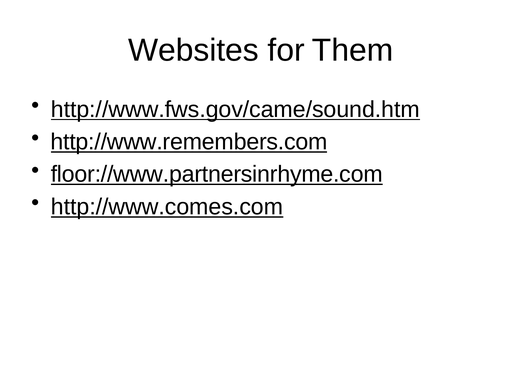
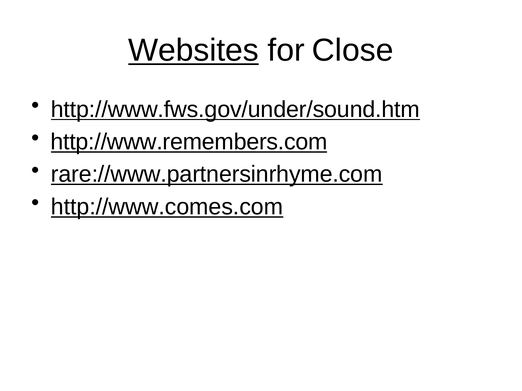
Websites underline: none -> present
Them: Them -> Close
http://www.fws.gov/came/sound.htm: http://www.fws.gov/came/sound.htm -> http://www.fws.gov/under/sound.htm
floor://www.partnersinrhyme.com: floor://www.partnersinrhyme.com -> rare://www.partnersinrhyme.com
